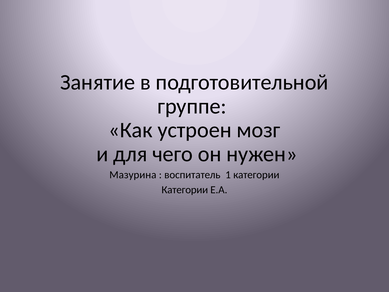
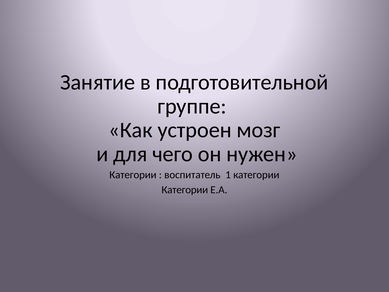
Мазурина at (133, 175): Мазурина -> Категории
